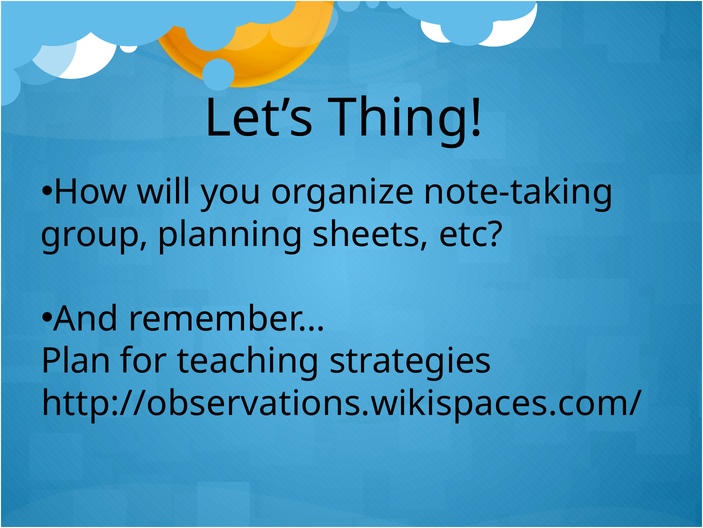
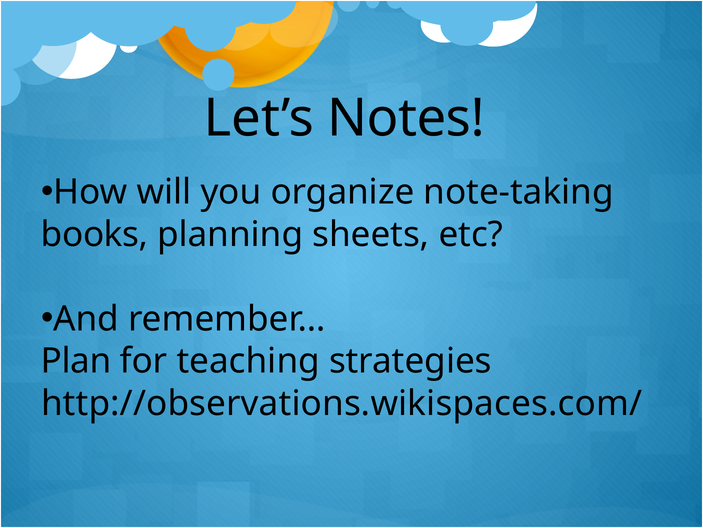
Thing: Thing -> Notes
group: group -> books
